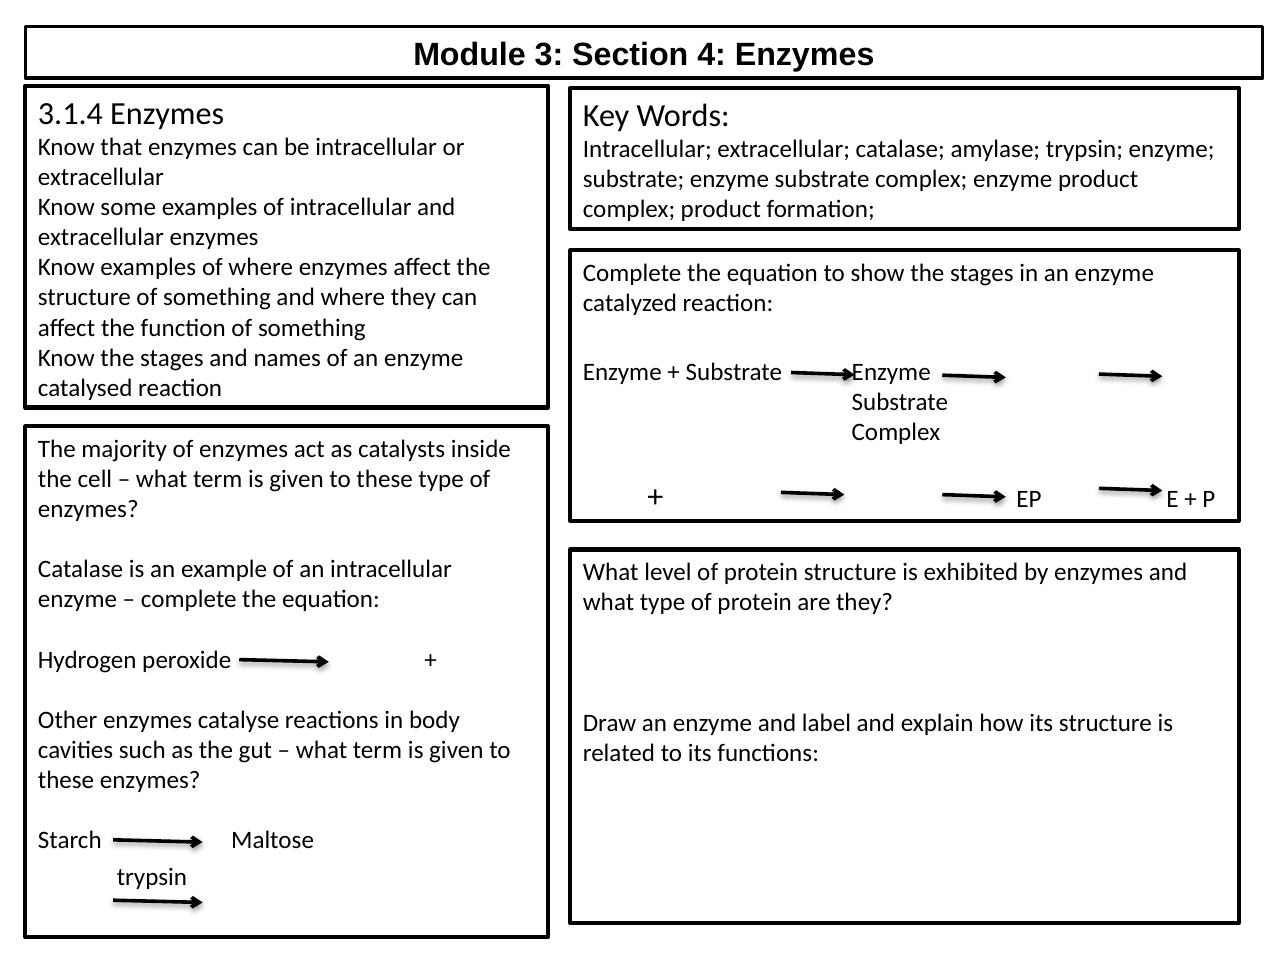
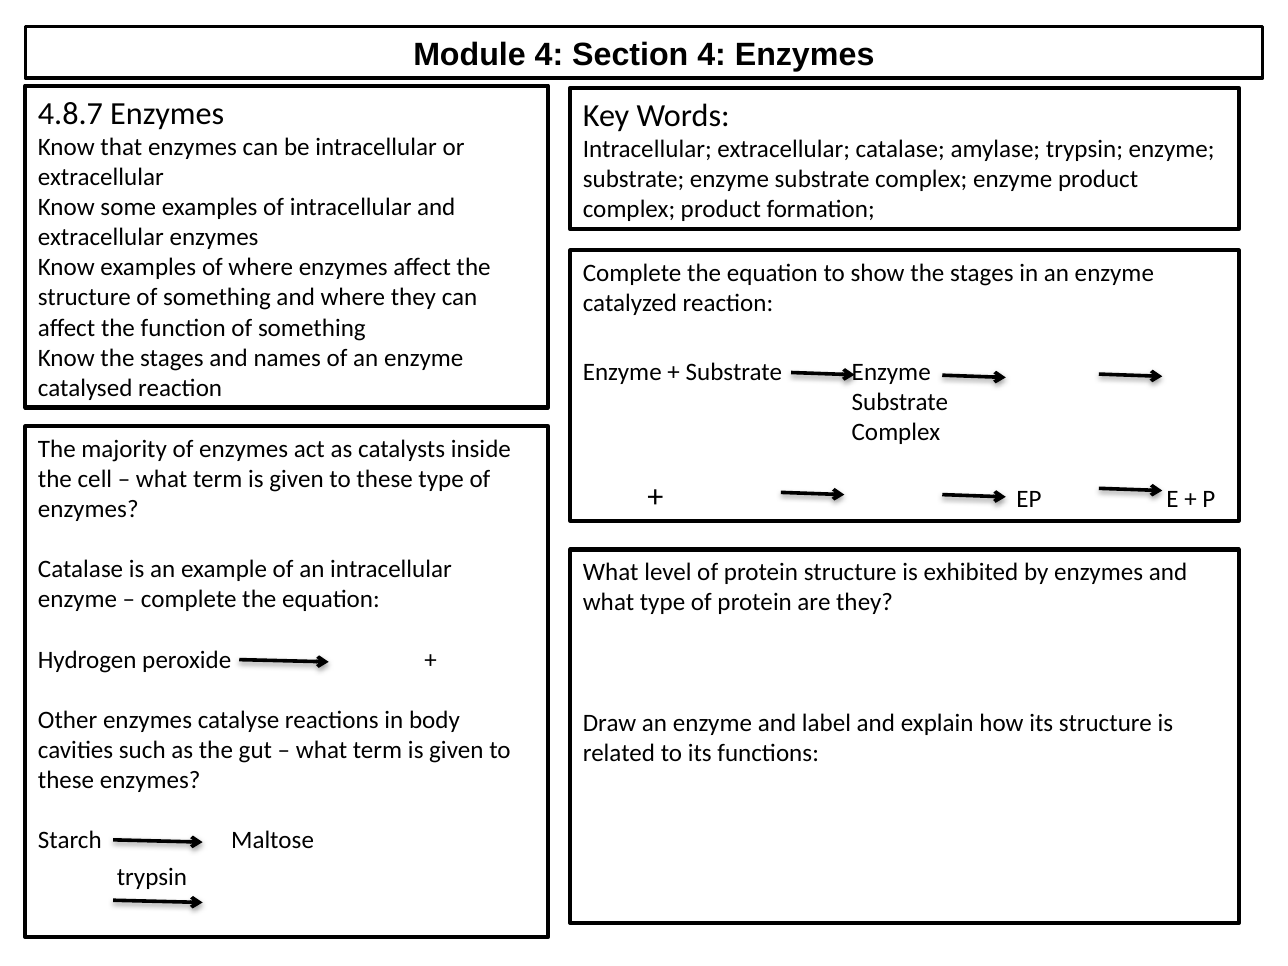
Module 3: 3 -> 4
3.1.4: 3.1.4 -> 4.8.7
